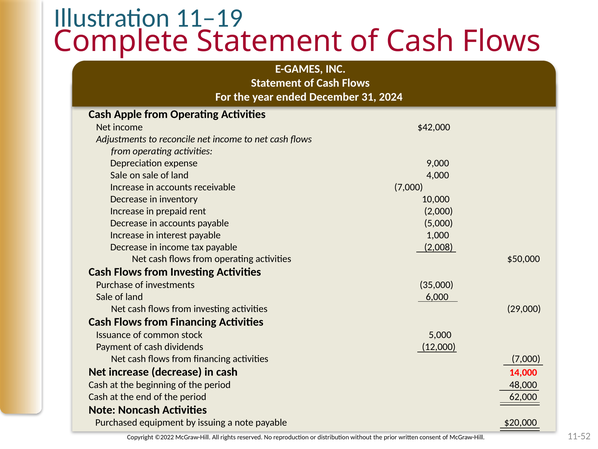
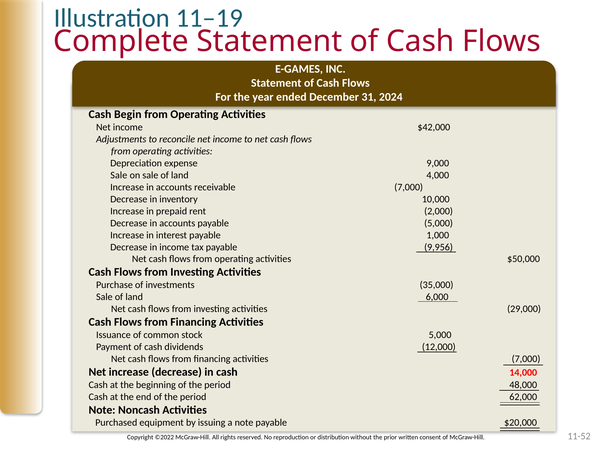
Apple: Apple -> Begin
2,008: 2,008 -> 9,956
